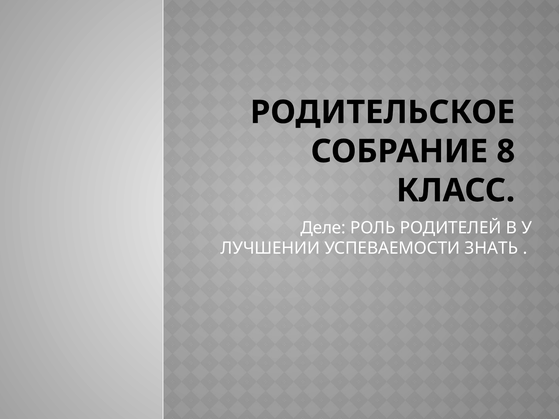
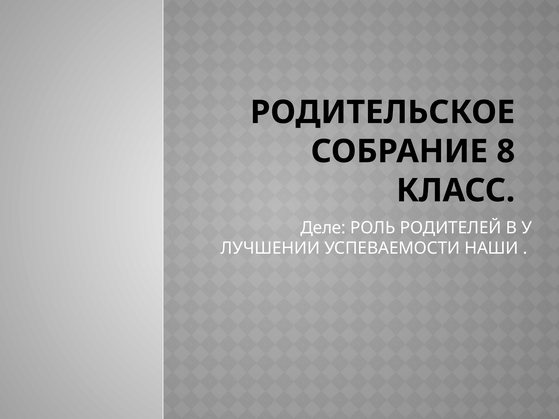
ЗНАТЬ: ЗНАТЬ -> НАШИ
